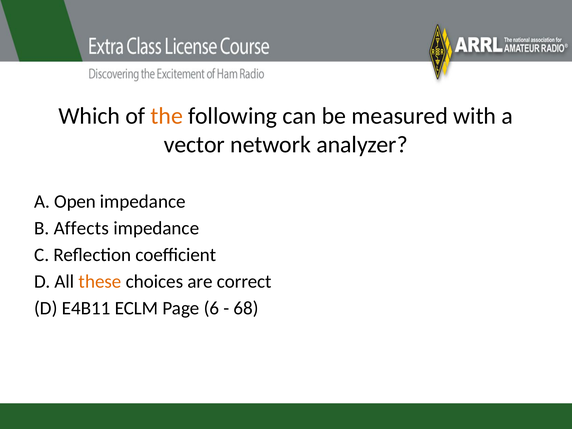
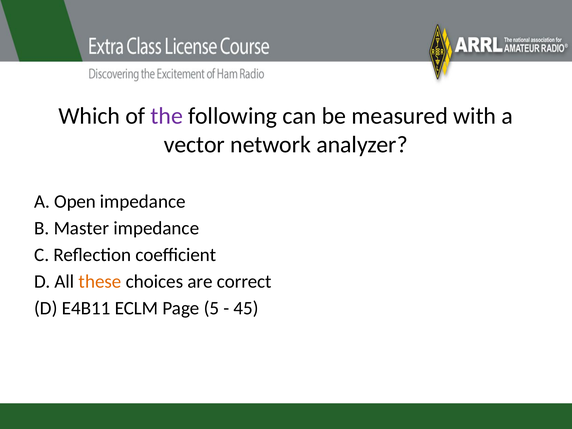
the colour: orange -> purple
Affects: Affects -> Master
6: 6 -> 5
68: 68 -> 45
